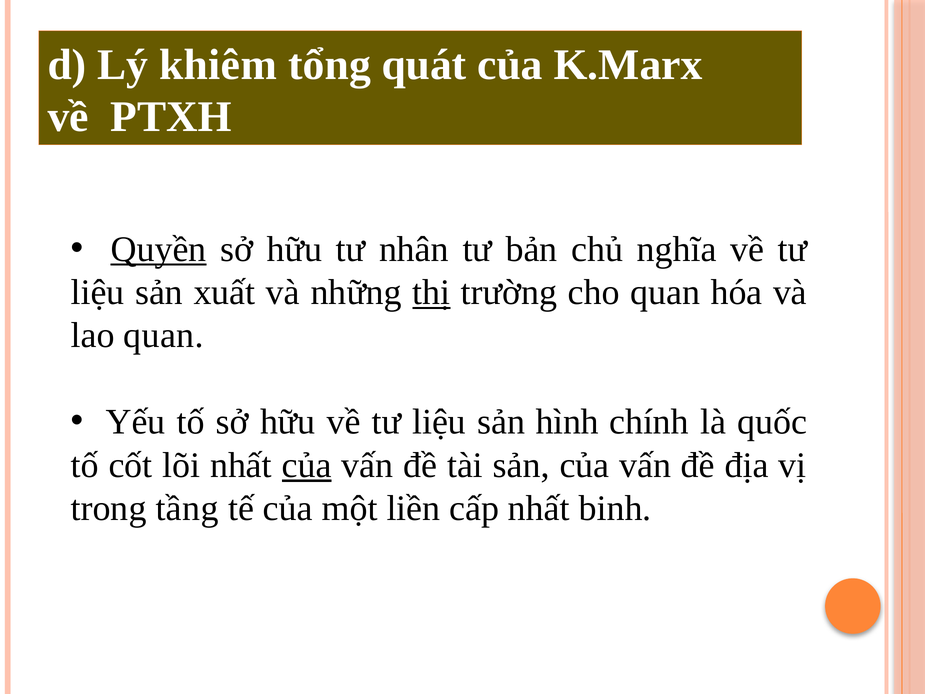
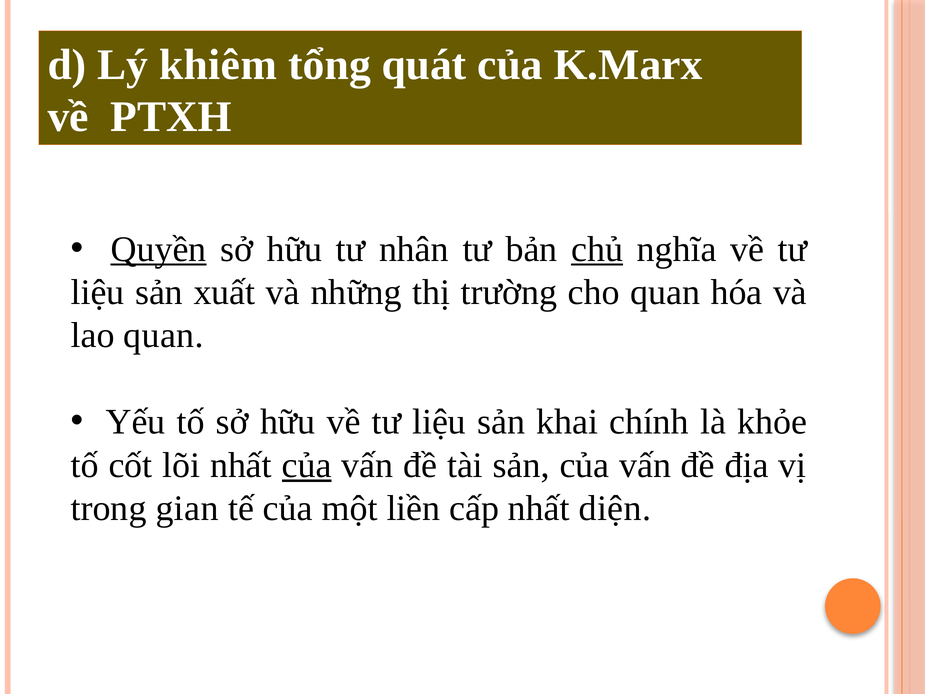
chủ underline: none -> present
thị underline: present -> none
hình: hình -> khai
quốc: quốc -> khỏe
tầng: tầng -> gian
binh: binh -> diện
